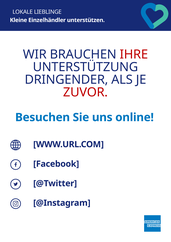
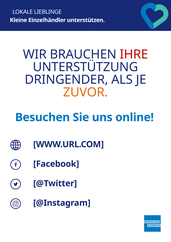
ZUVOR colour: red -> orange
